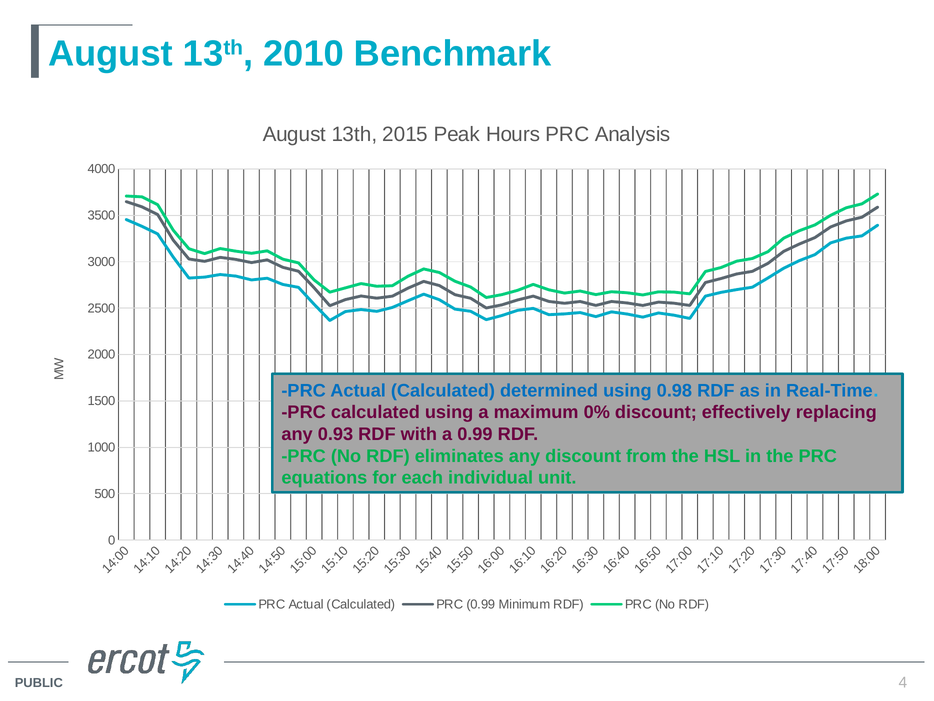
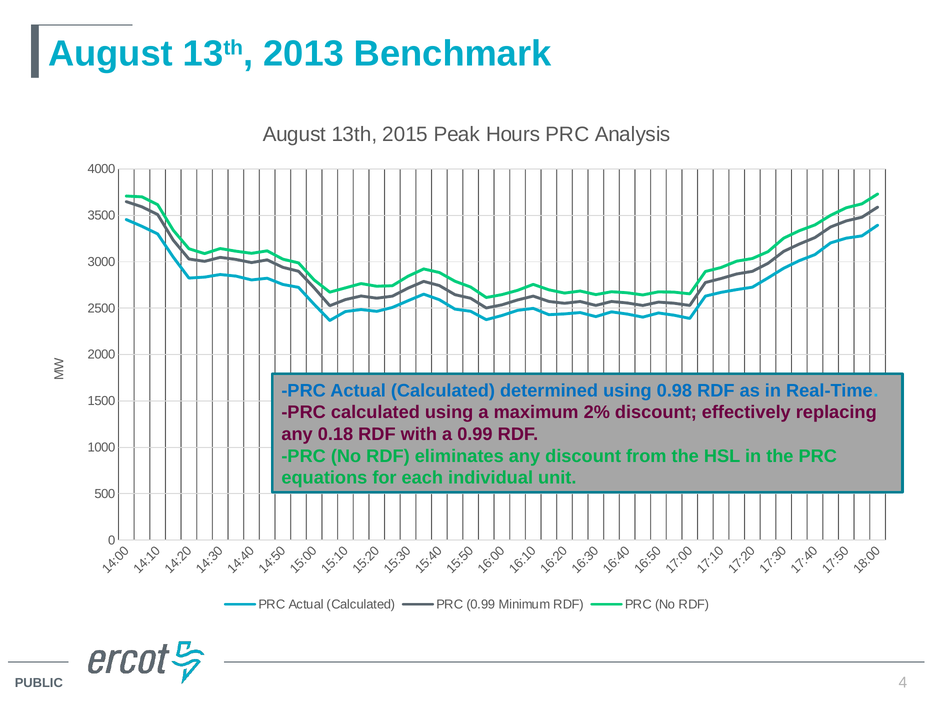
2010: 2010 -> 2013
0%: 0% -> 2%
0.93: 0.93 -> 0.18
